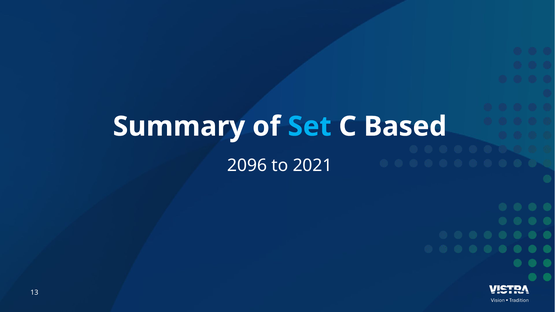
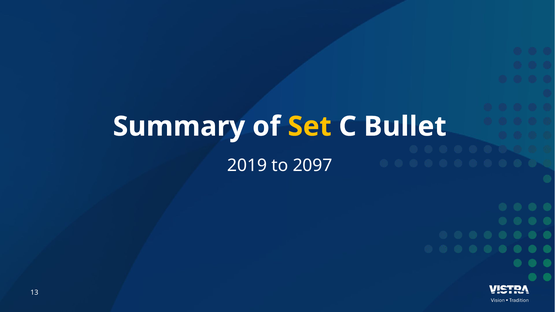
Set colour: light blue -> yellow
Based: Based -> Bullet
2096: 2096 -> 2019
2021: 2021 -> 2097
